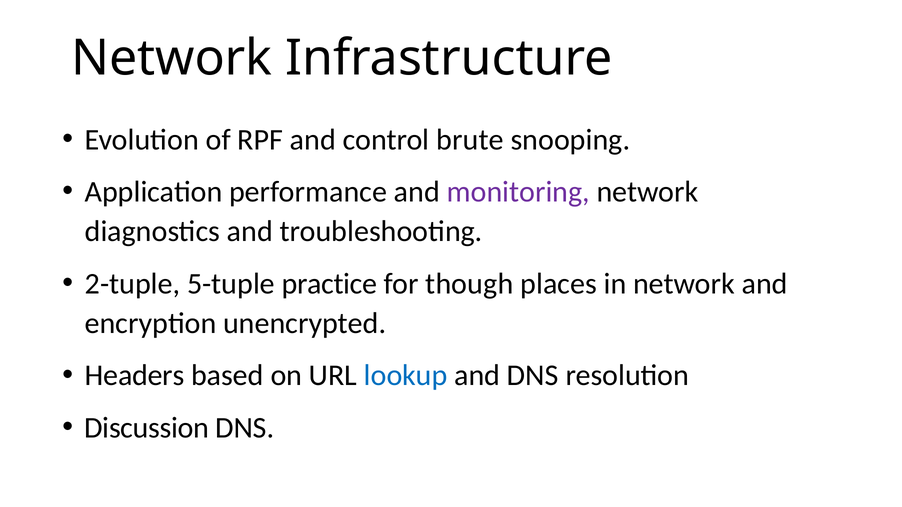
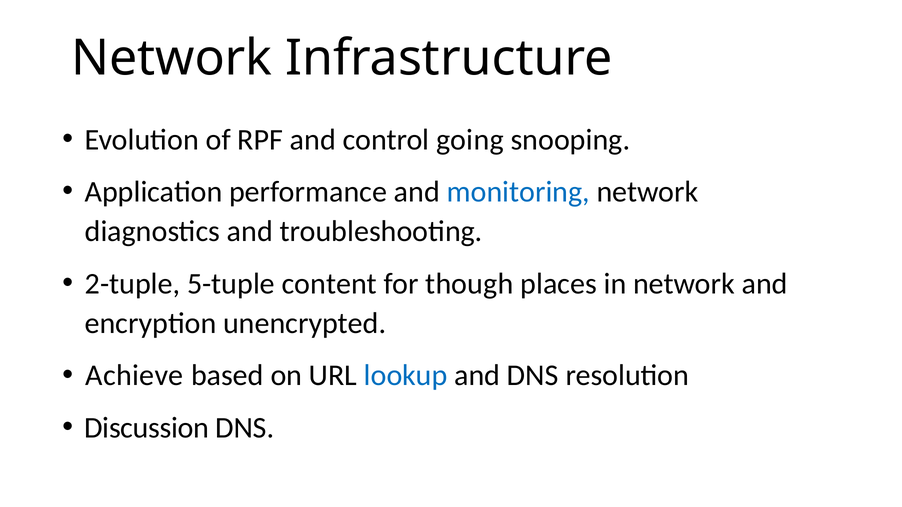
brute: brute -> going
monitoring colour: purple -> blue
practice: practice -> content
Headers: Headers -> Achieve
